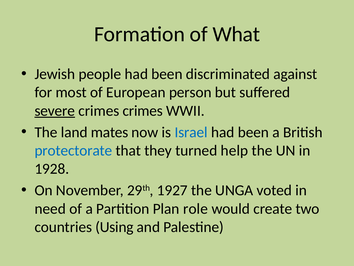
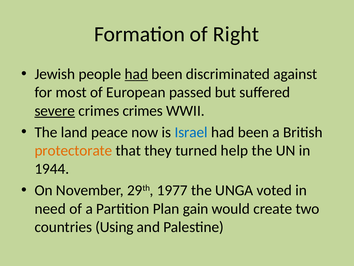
What: What -> Right
had at (136, 74) underline: none -> present
person: person -> passed
mates: mates -> peace
protectorate colour: blue -> orange
1928: 1928 -> 1944
1927: 1927 -> 1977
role: role -> gain
